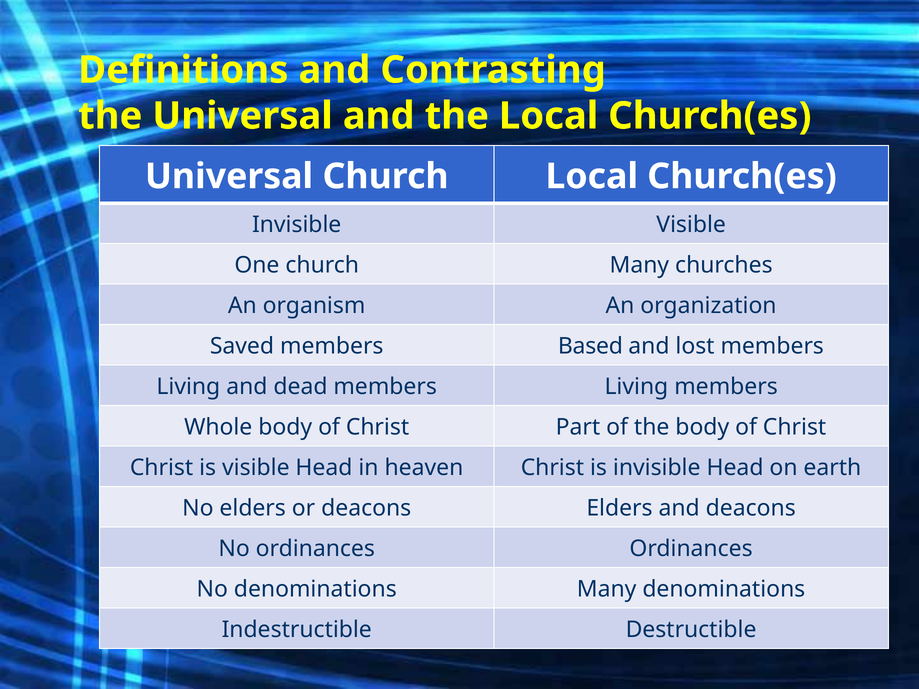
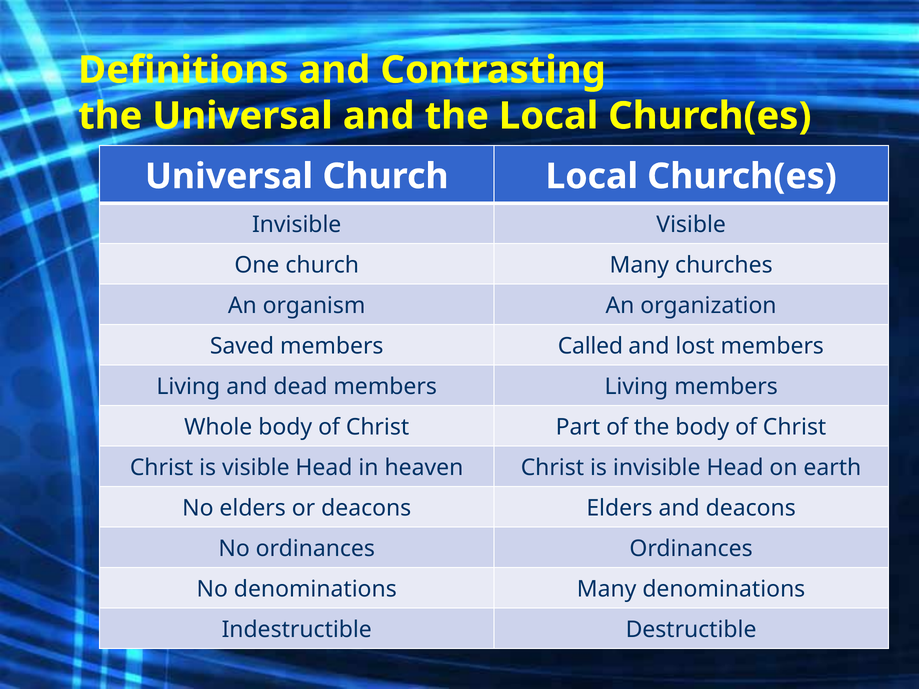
Based: Based -> Called
